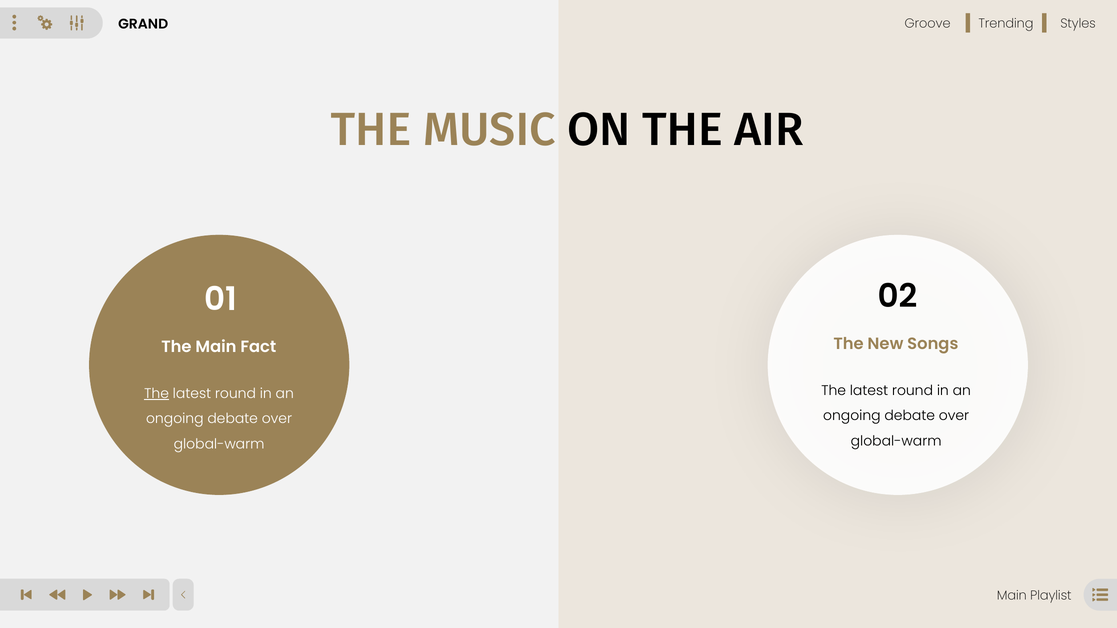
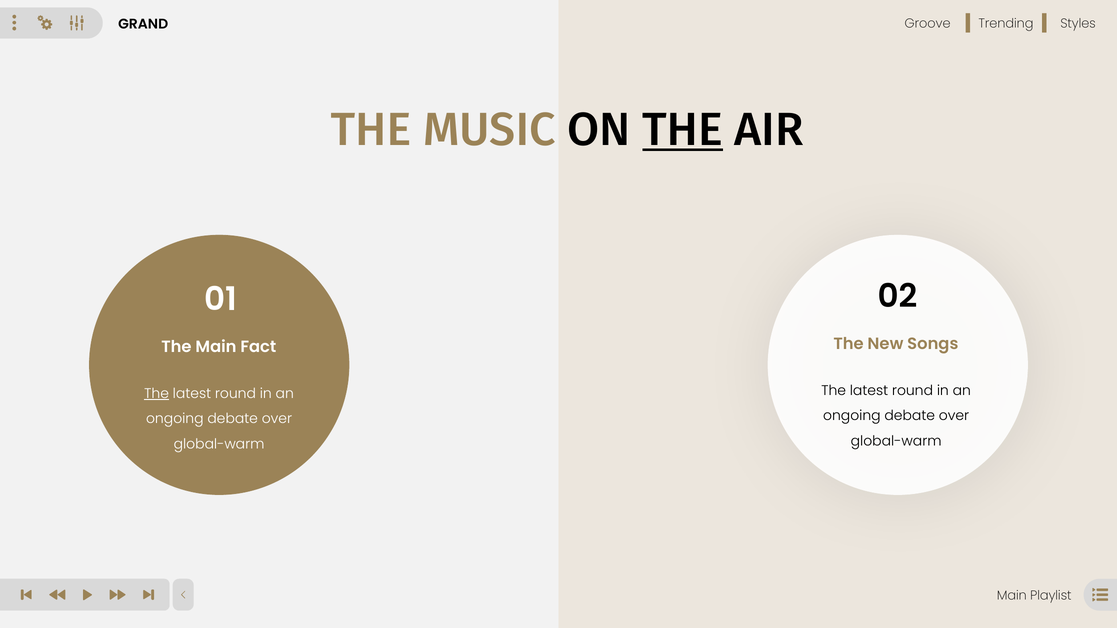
THE at (683, 130) underline: none -> present
